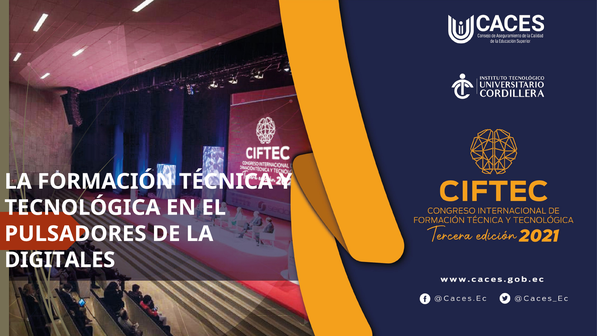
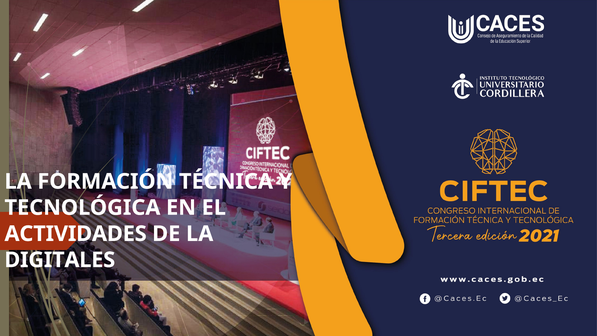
PULSADORES: PULSADORES -> ACTIVIDADES
